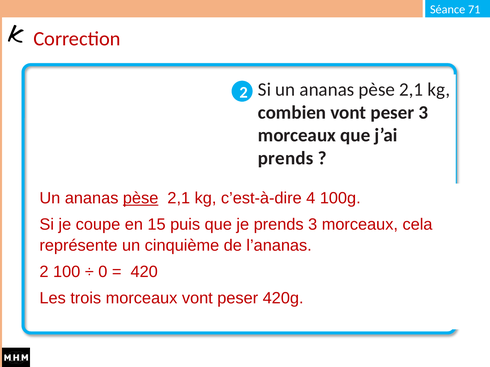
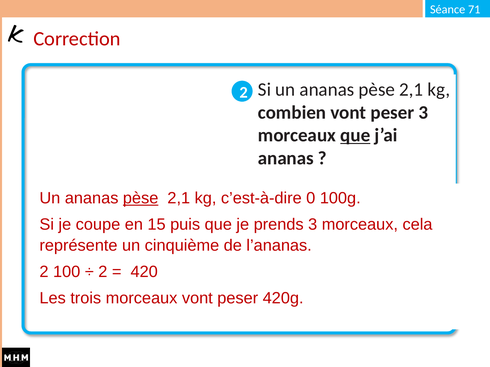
que at (355, 136) underline: none -> present
prends at (286, 158): prends -> ananas
4: 4 -> 0
0 at (103, 272): 0 -> 2
